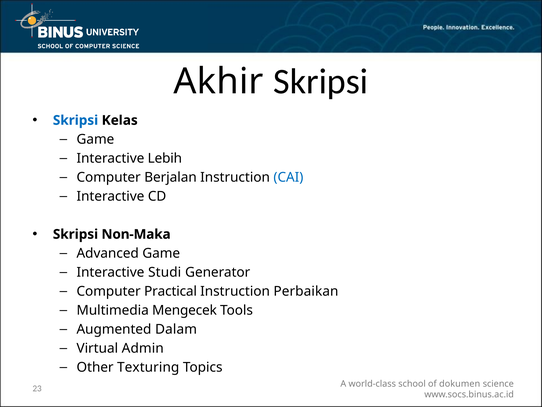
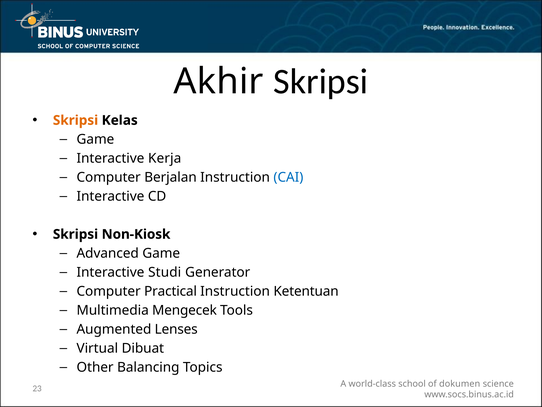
Skripsi at (76, 120) colour: blue -> orange
Lebih: Lebih -> Kerja
Non-Maka: Non-Maka -> Non-Kiosk
Perbaikan: Perbaikan -> Ketentuan
Dalam: Dalam -> Lenses
Admin: Admin -> Dibuat
Texturing: Texturing -> Balancing
